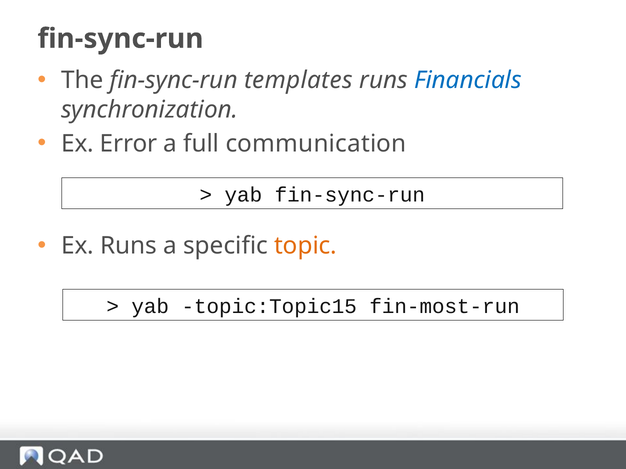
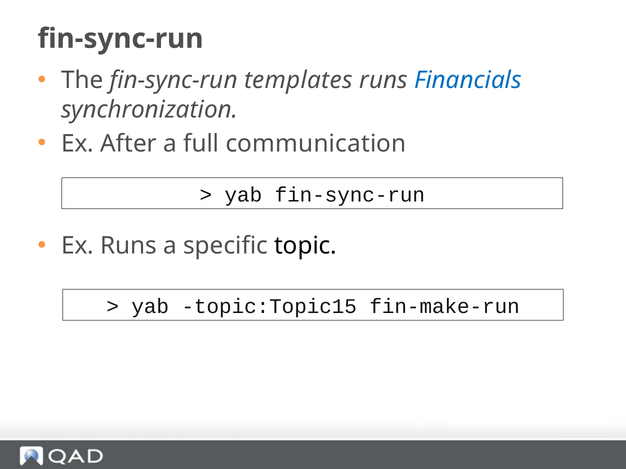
Error: Error -> After
topic colour: orange -> black
fin-most-run: fin-most-run -> fin-make-run
